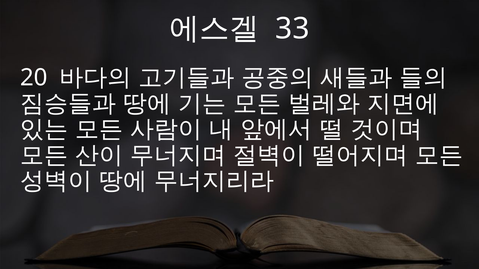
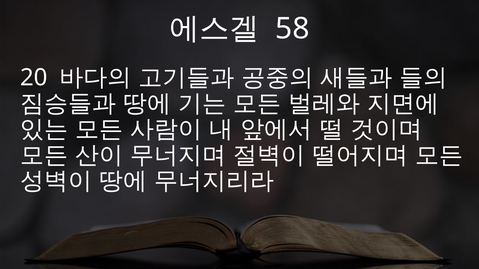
33: 33 -> 58
